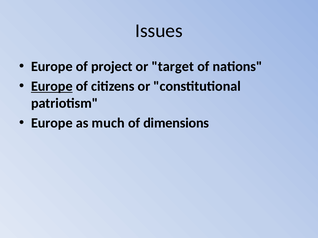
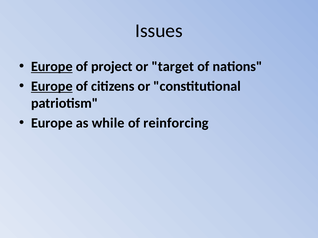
Europe at (52, 67) underline: none -> present
much: much -> while
dimensions: dimensions -> reinforcing
